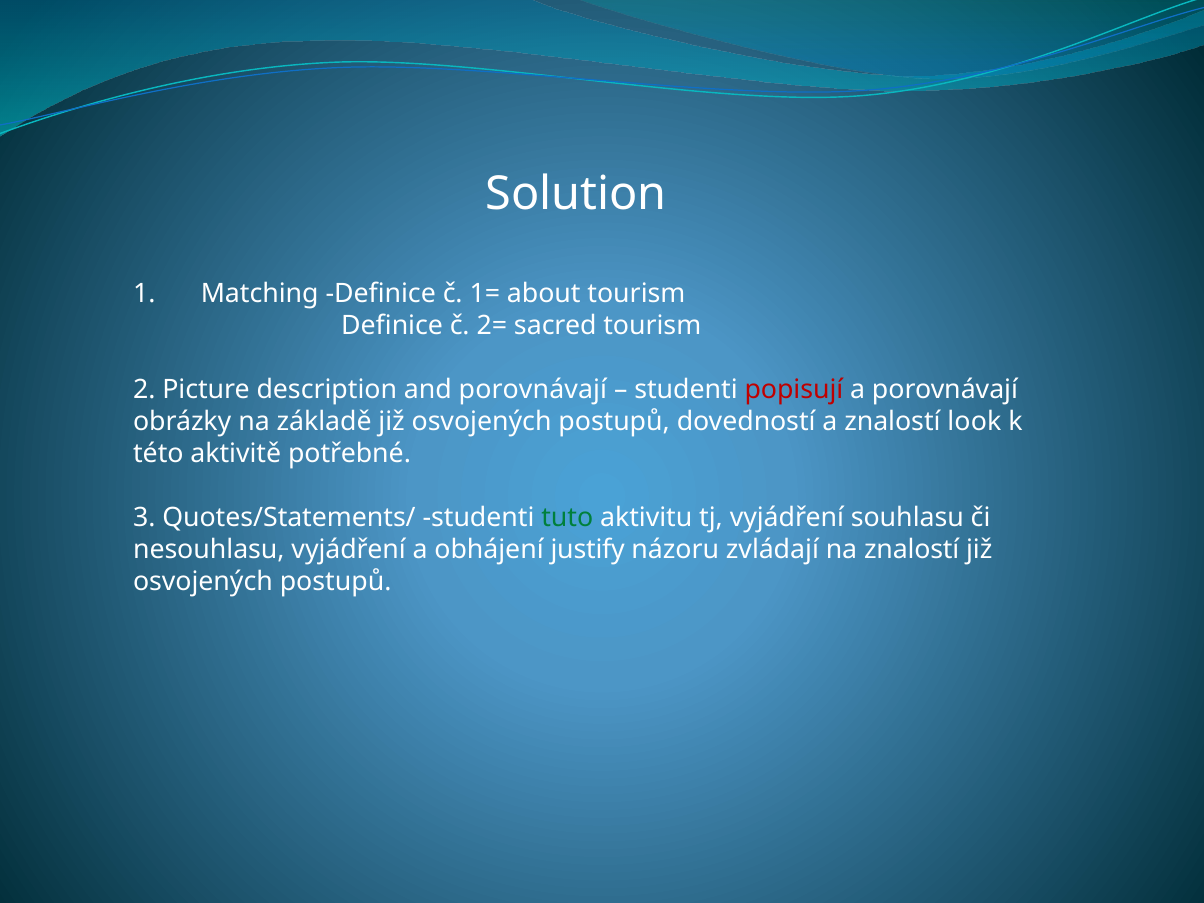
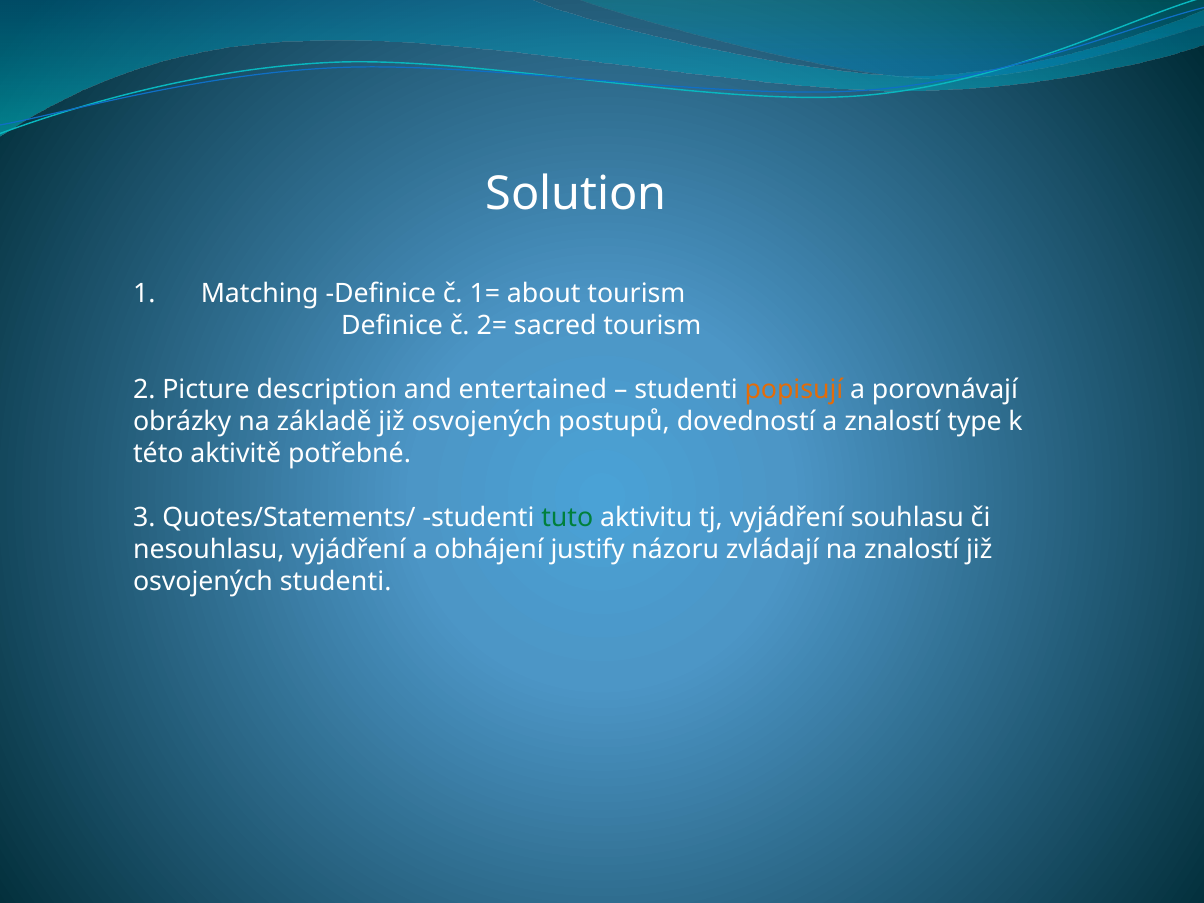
and porovnávají: porovnávají -> entertained
popisují colour: red -> orange
look: look -> type
postupů at (336, 582): postupů -> studenti
